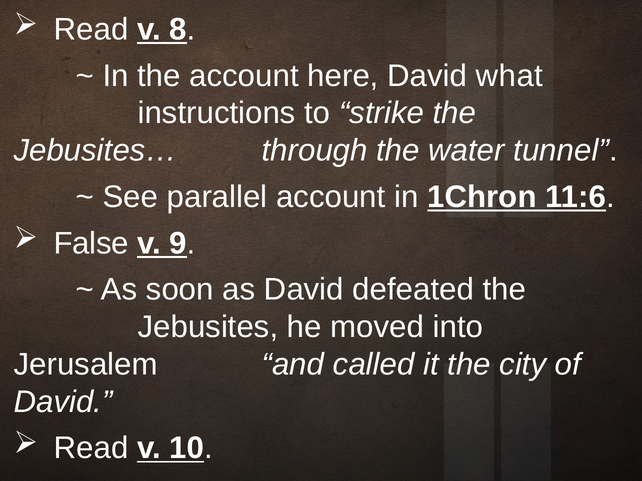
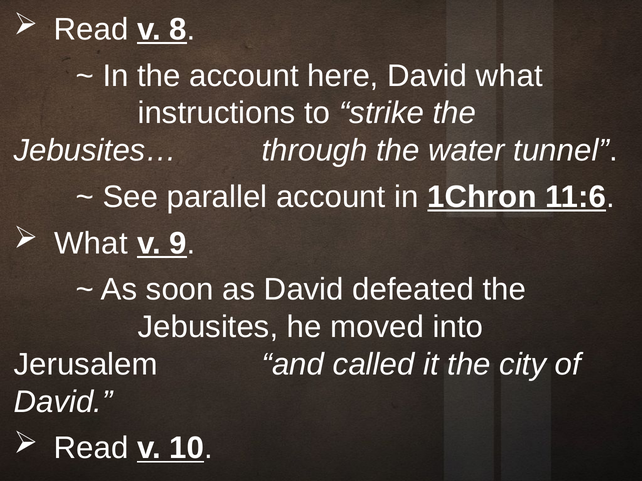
False at (91, 243): False -> What
